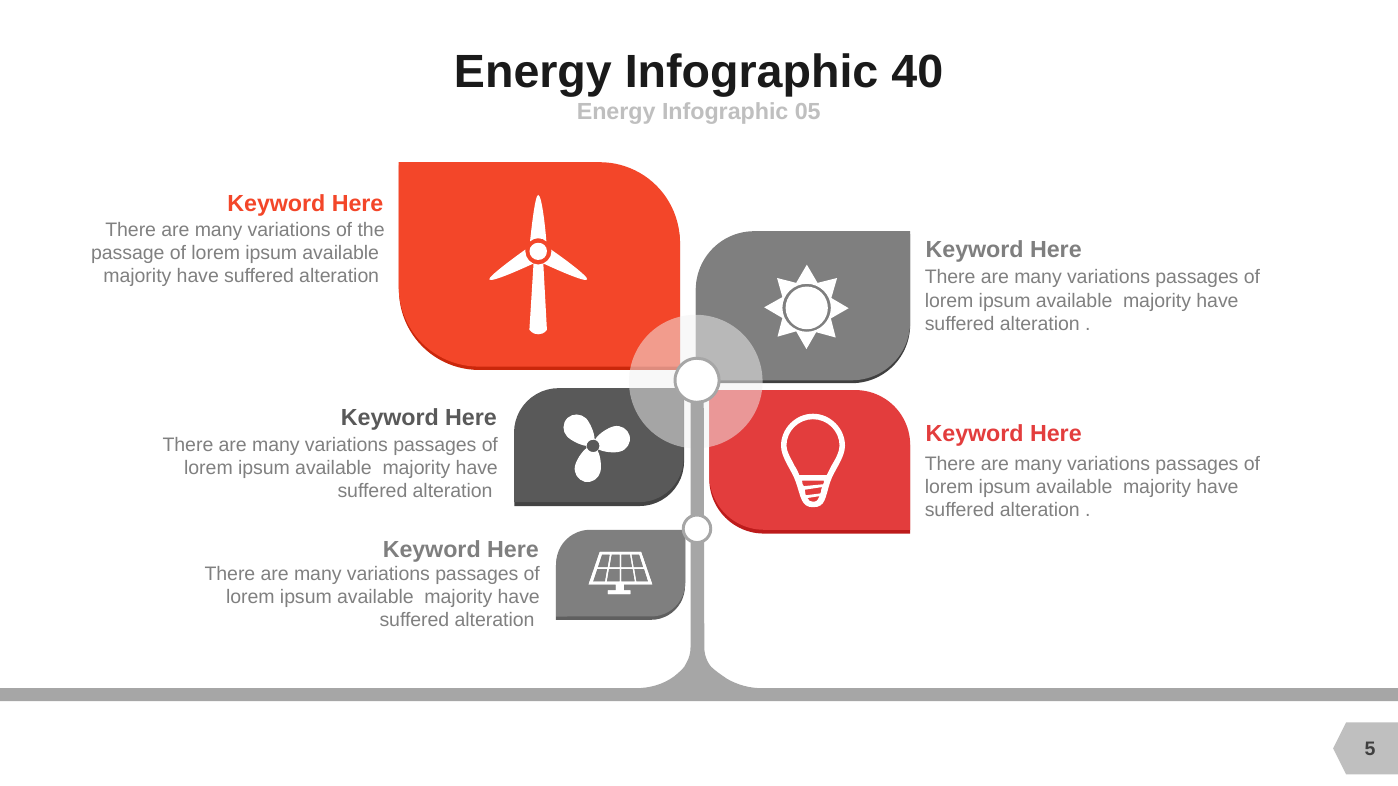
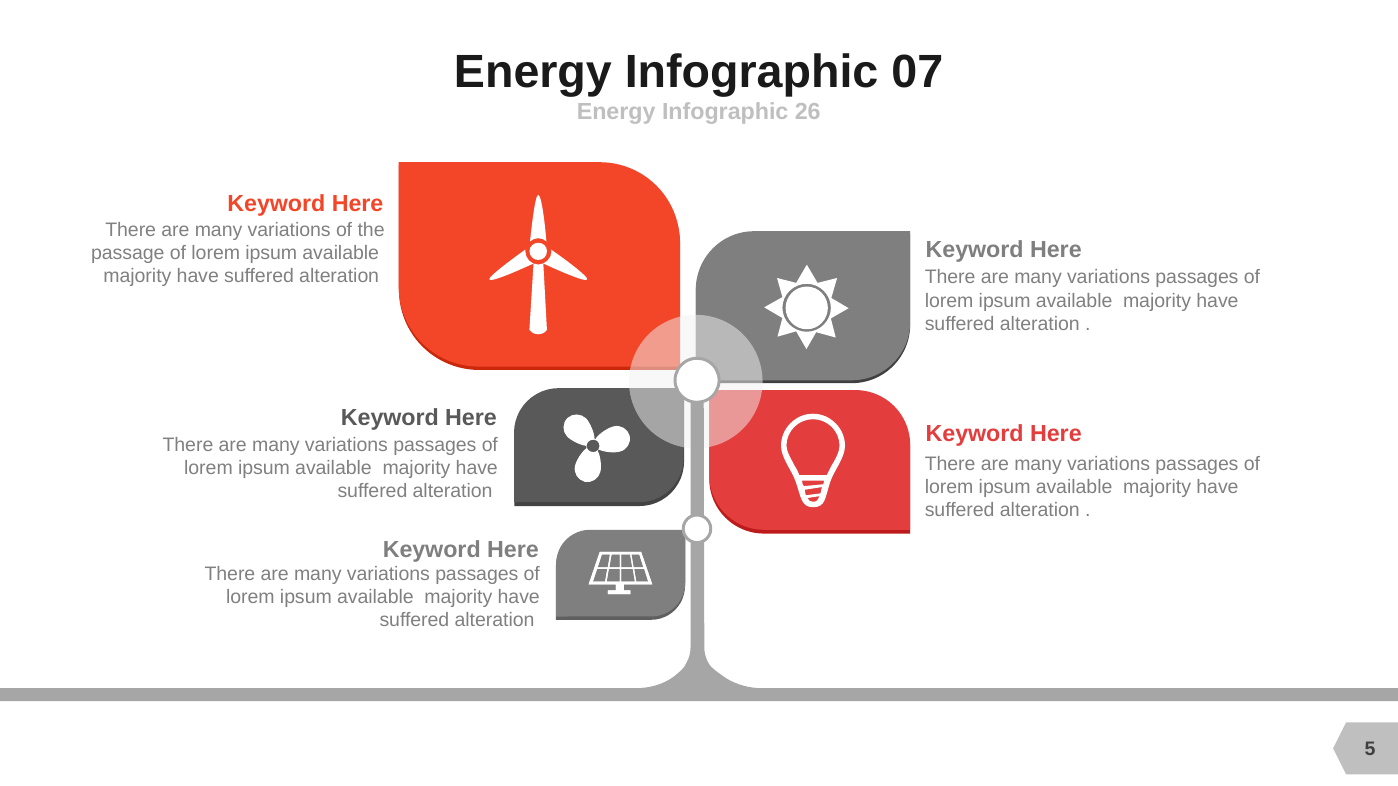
40: 40 -> 07
05: 05 -> 26
